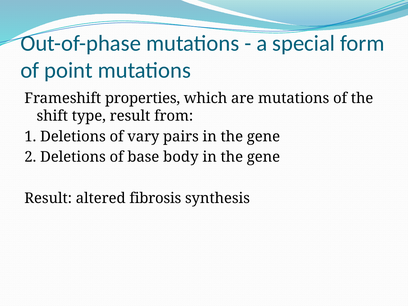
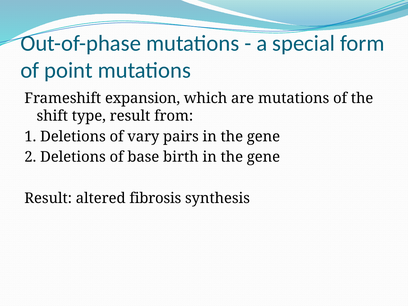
properties: properties -> expansion
body: body -> birth
